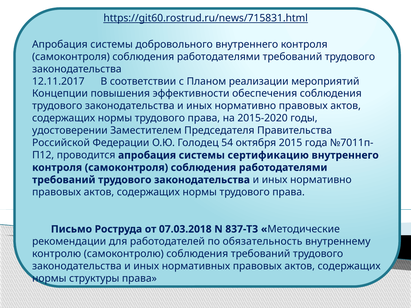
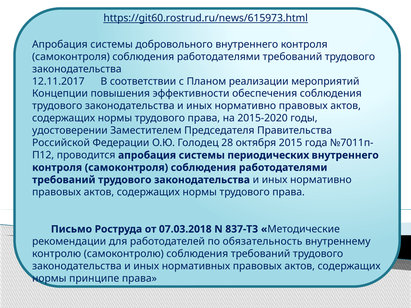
https://git60.rostrud.ru/news/715831.html: https://git60.rostrud.ru/news/715831.html -> https://git60.rostrud.ru/news/615973.html
54: 54 -> 28
сертификацию: сертификацию -> периодических
структуры: структуры -> принципе
